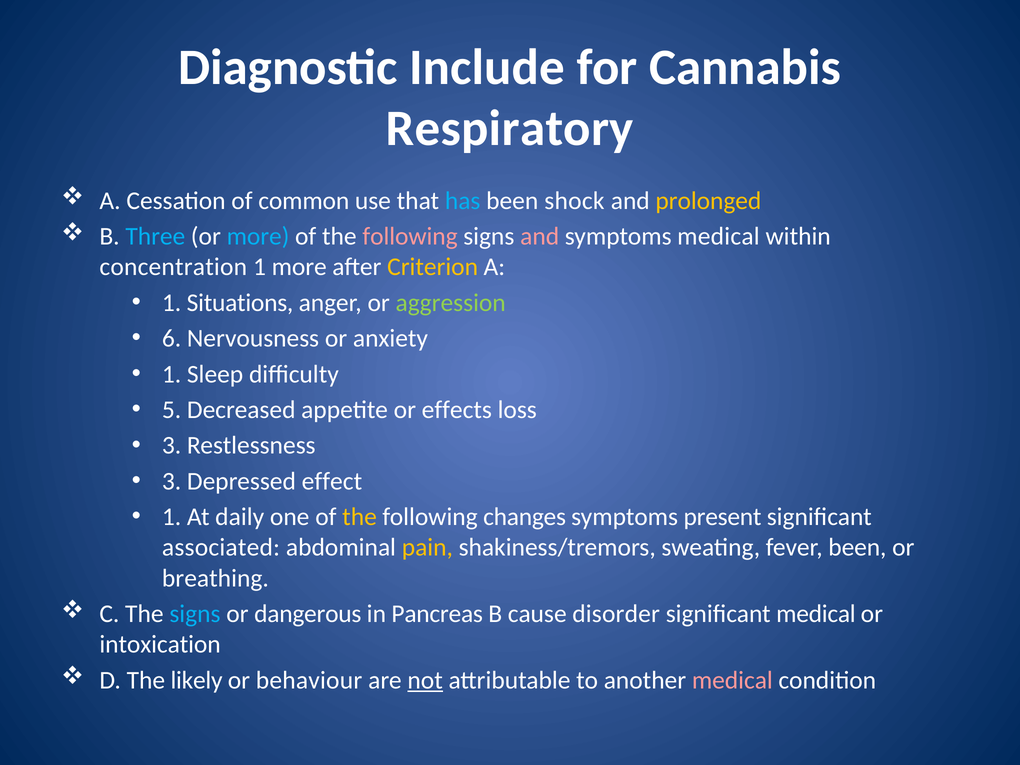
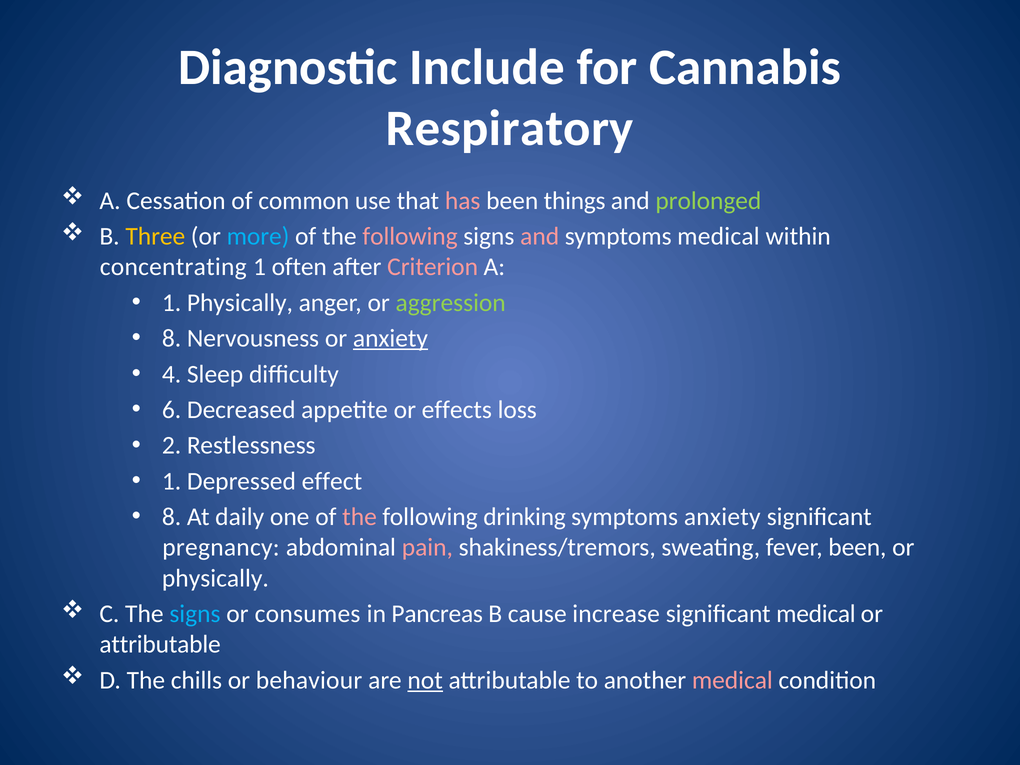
has colour: light blue -> pink
shock: shock -> things
prolonged colour: yellow -> light green
Three colour: light blue -> yellow
concentration: concentration -> concentrating
1 more: more -> often
Criterion colour: yellow -> pink
1 Situations: Situations -> Physically
6 at (172, 338): 6 -> 8
anxiety at (390, 338) underline: none -> present
1 at (172, 374): 1 -> 4
5: 5 -> 6
3 at (172, 445): 3 -> 2
3 at (172, 481): 3 -> 1
1 at (172, 517): 1 -> 8
the at (360, 517) colour: yellow -> pink
changes: changes -> drinking
symptoms present: present -> anxiety
associated: associated -> pregnancy
pain colour: yellow -> pink
breathing at (215, 578): breathing -> physically
dangerous: dangerous -> consumes
disorder: disorder -> increase
intoxication at (160, 644): intoxication -> attributable
likely: likely -> chills
